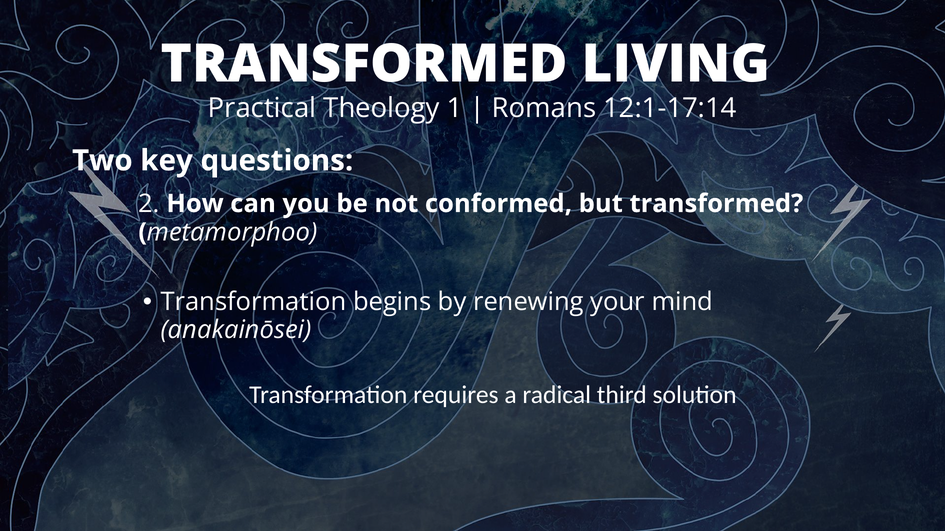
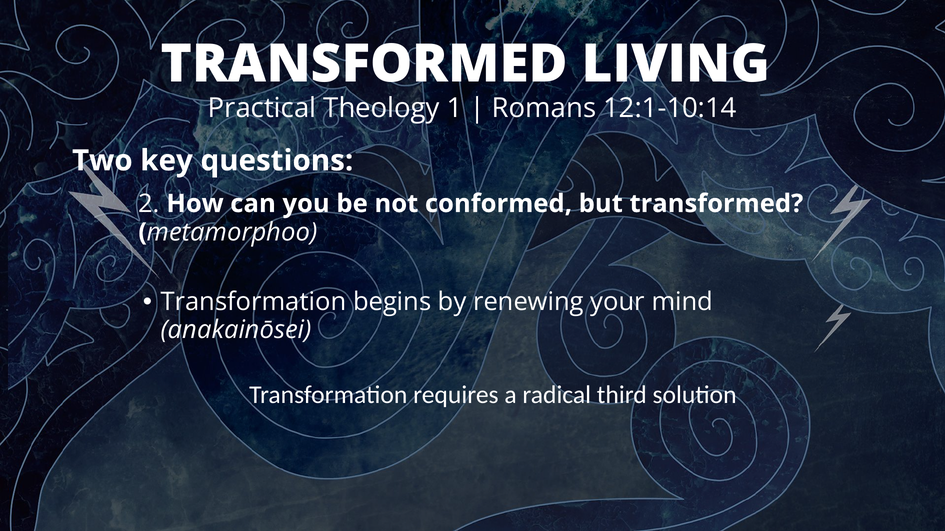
12:1-17:14: 12:1-17:14 -> 12:1-10:14
